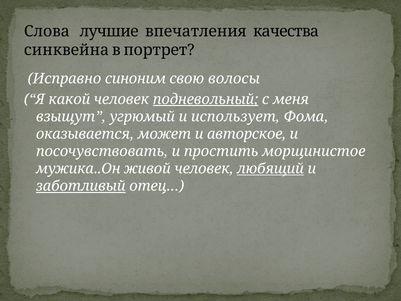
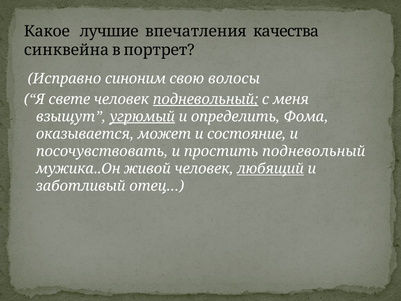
Слова: Слова -> Какое
какой: какой -> свете
угрюмый underline: none -> present
использует: использует -> определить
авторское: авторское -> состояние
простить морщинистое: морщинистое -> подневольный
заботливый underline: present -> none
